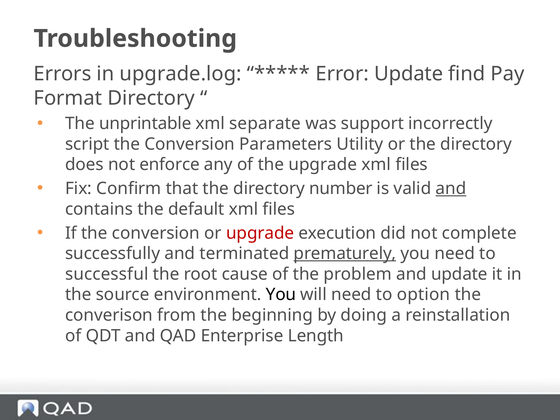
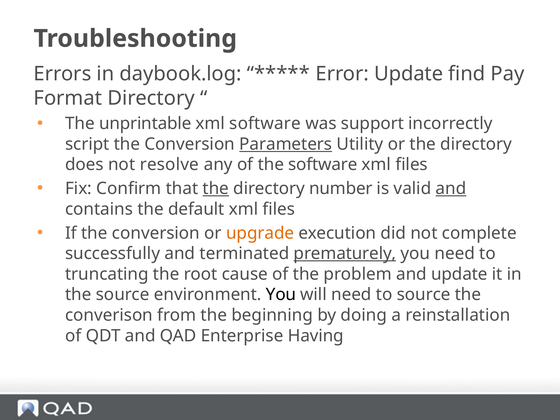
upgrade.log: upgrade.log -> daybook.log
xml separate: separate -> software
Parameters underline: none -> present
enforce: enforce -> resolve
the upgrade: upgrade -> software
the at (216, 189) underline: none -> present
upgrade at (260, 233) colour: red -> orange
successful: successful -> truncating
to option: option -> source
Length: Length -> Having
